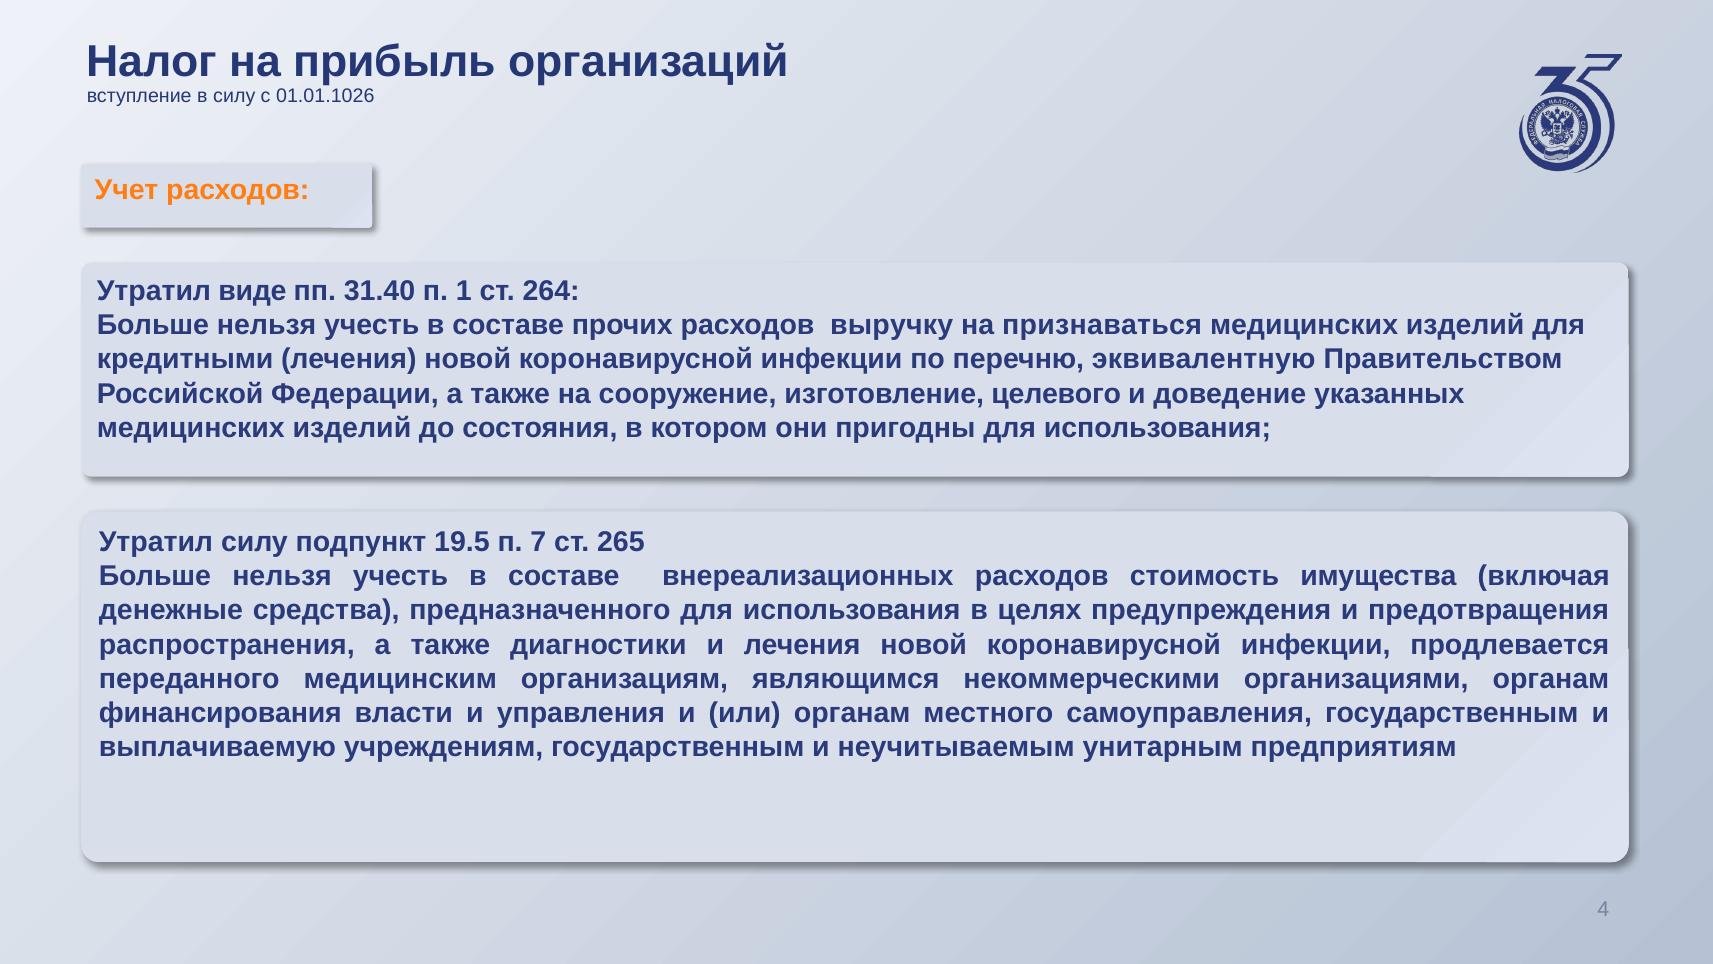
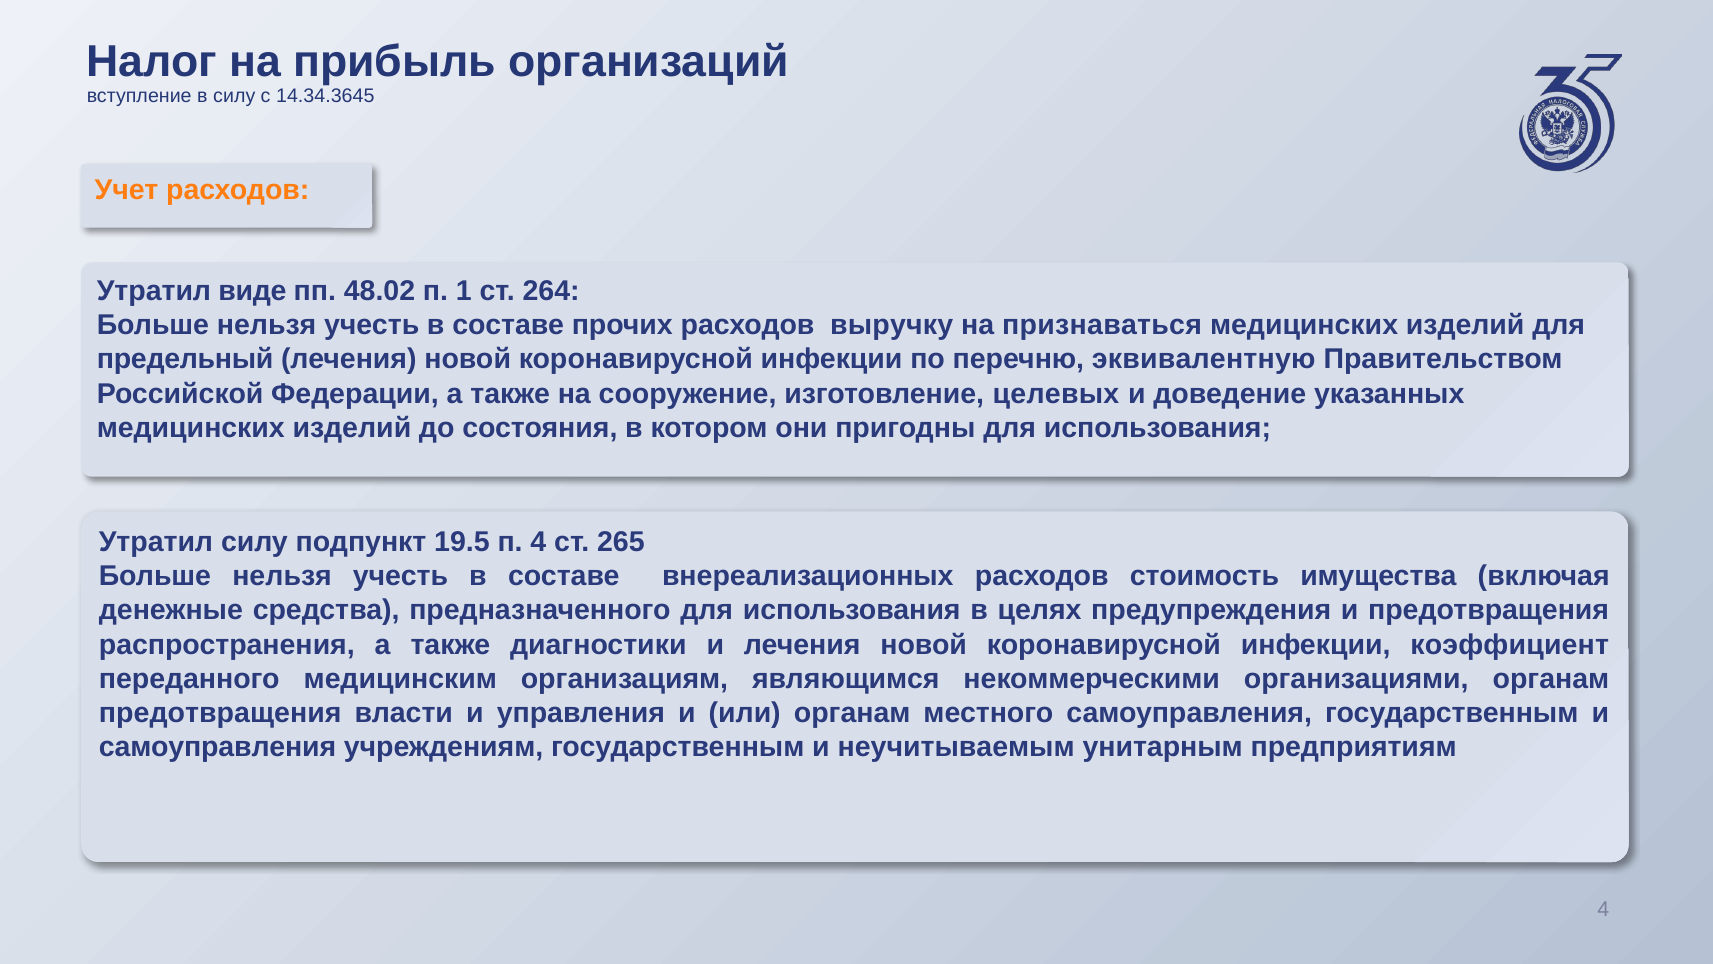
01.01.1026: 01.01.1026 -> 14.34.3645
31.40: 31.40 -> 48.02
кредитными: кредитными -> предельный
целевого: целевого -> целевых
п 7: 7 -> 4
продлевается: продлевается -> коэффициент
финансирования at (220, 713): финансирования -> предотвращения
выплачиваемую at (218, 747): выплачиваемую -> самоуправления
